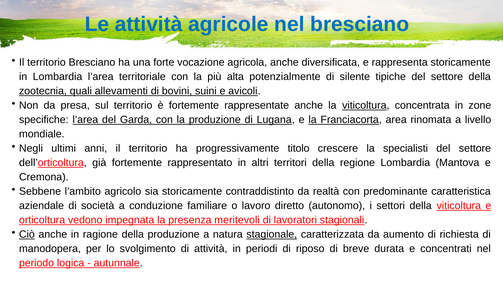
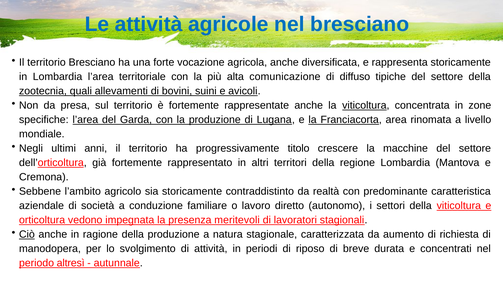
potenzialmente: potenzialmente -> comunicazione
silente: silente -> diffuso
specialisti: specialisti -> macchine
stagionale underline: present -> none
logica: logica -> altresì
